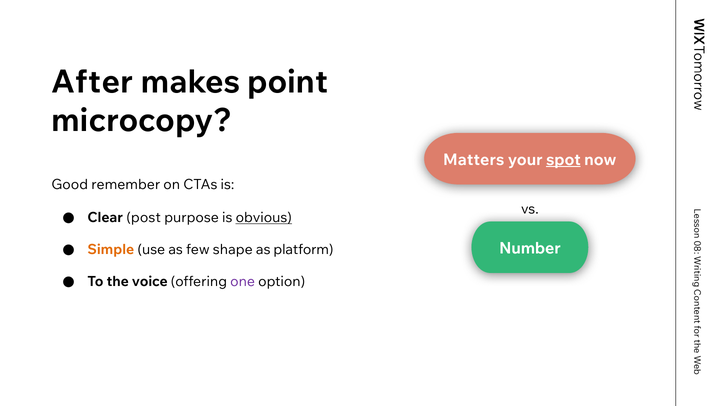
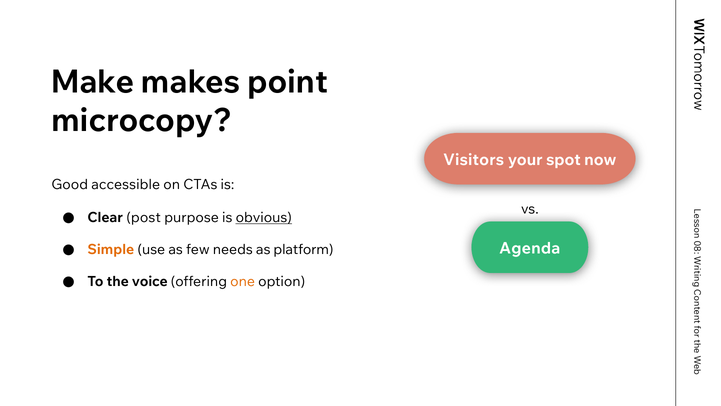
After: After -> Make
Matters: Matters -> Visitors
spot underline: present -> none
remember: remember -> accessible
Number: Number -> Agenda
shape: shape -> needs
one colour: purple -> orange
